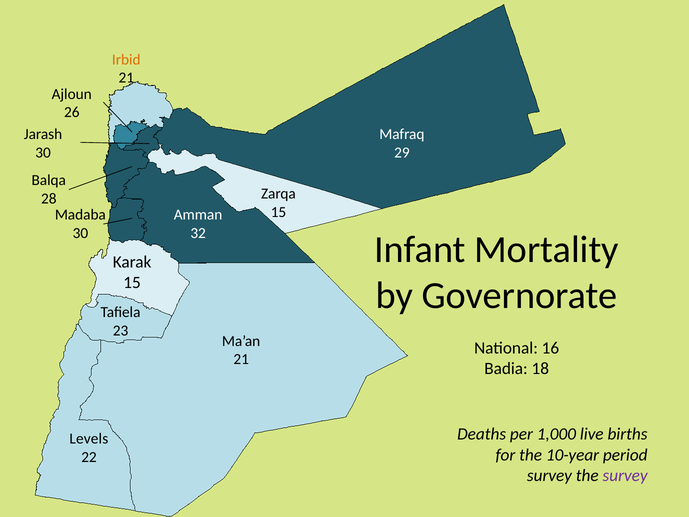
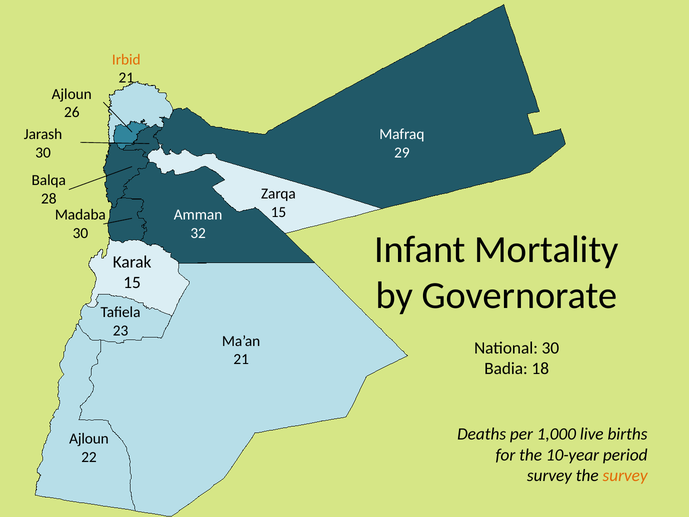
National 16: 16 -> 30
Levels at (89, 438): Levels -> Ajloun
survey at (625, 475) colour: purple -> orange
